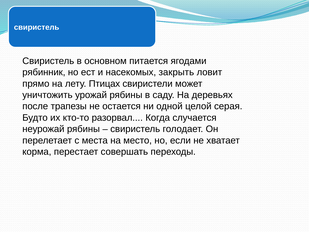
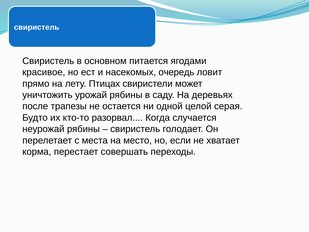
рябинник: рябинник -> красивое
закрыть: закрыть -> очередь
